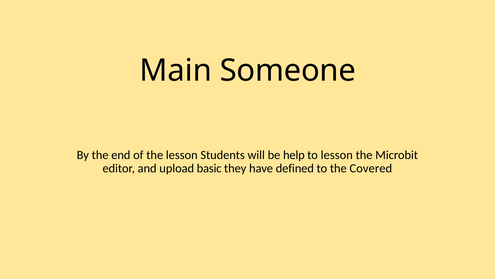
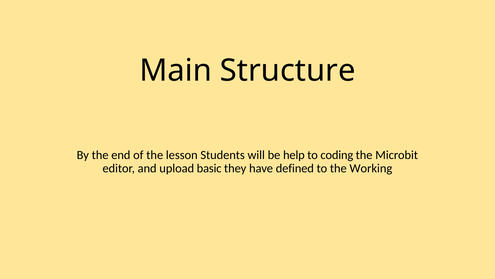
Someone: Someone -> Structure
to lesson: lesson -> coding
Covered: Covered -> Working
